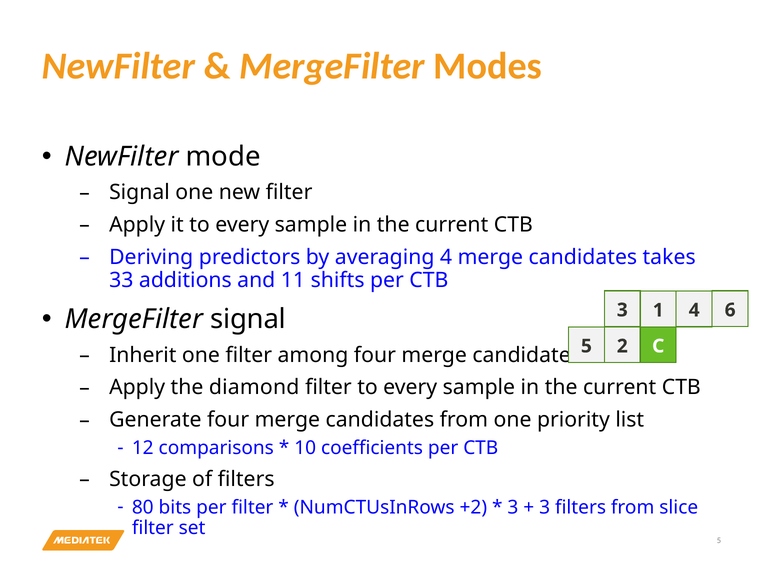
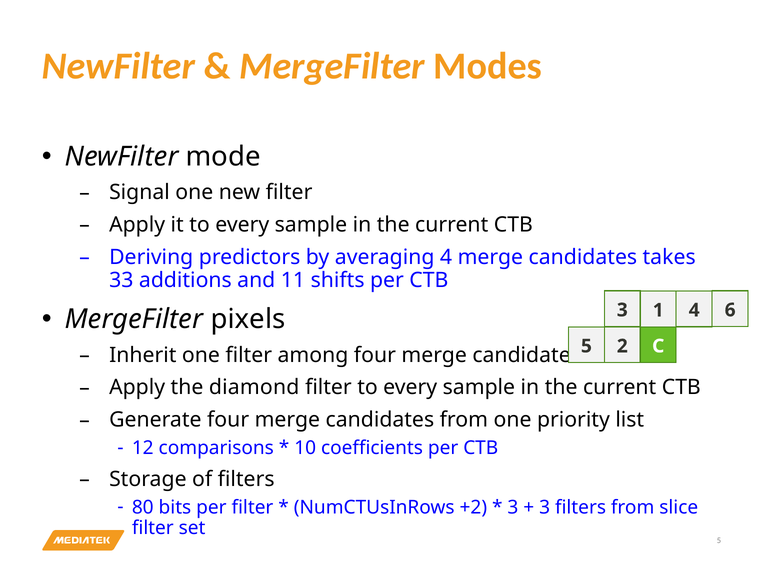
MergeFilter signal: signal -> pixels
